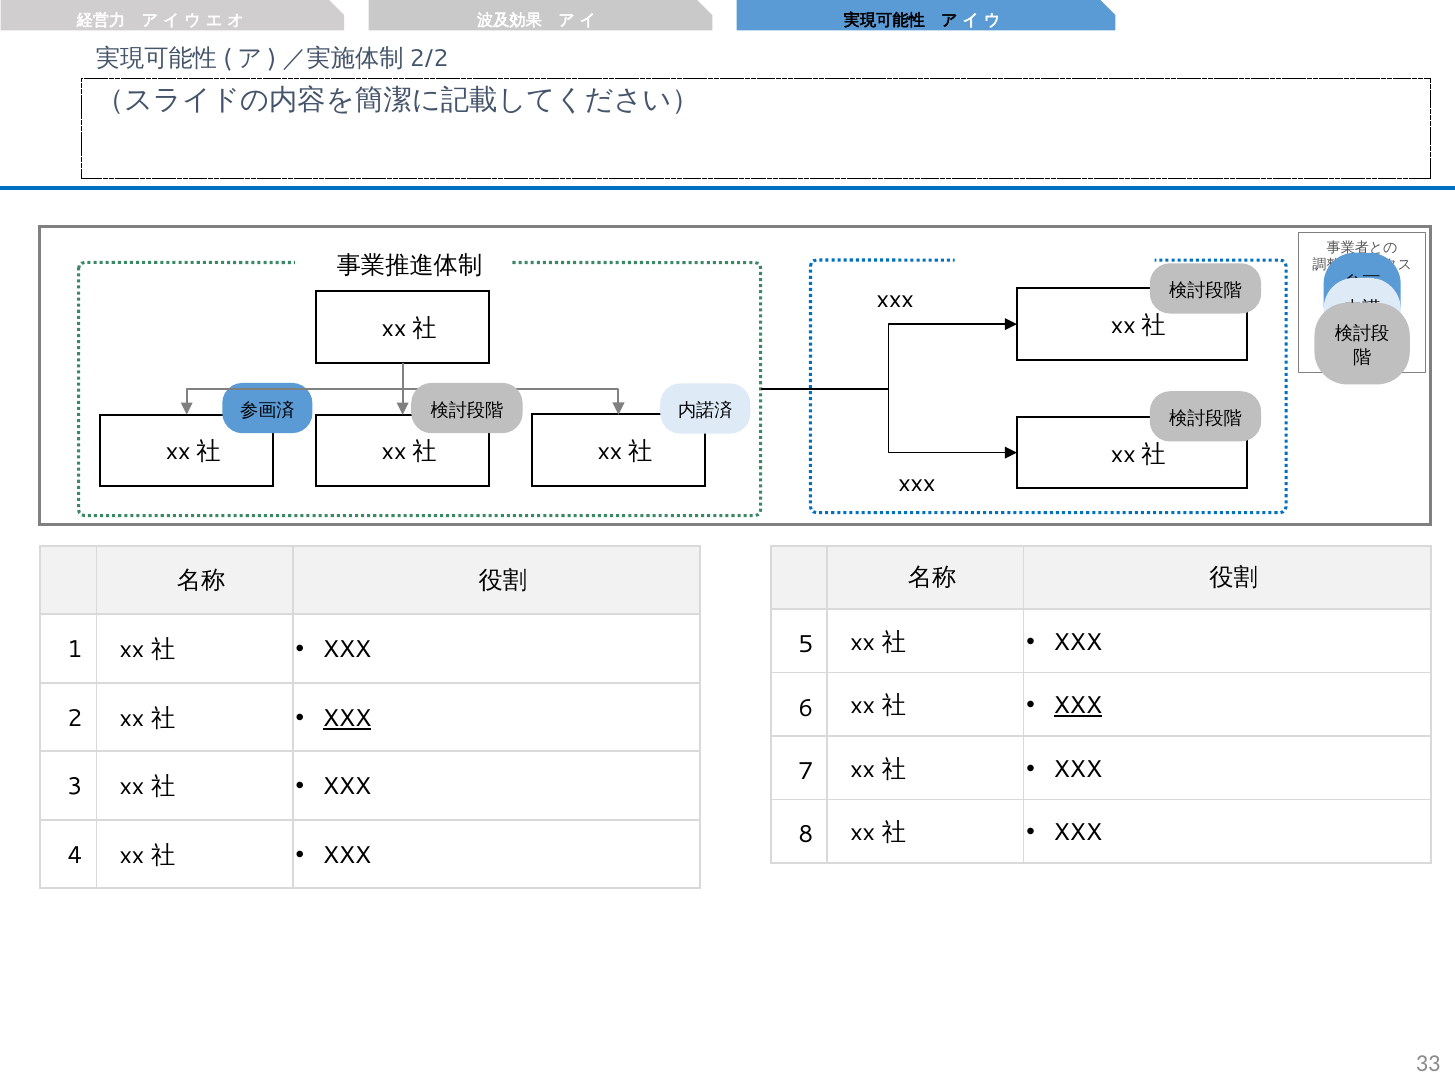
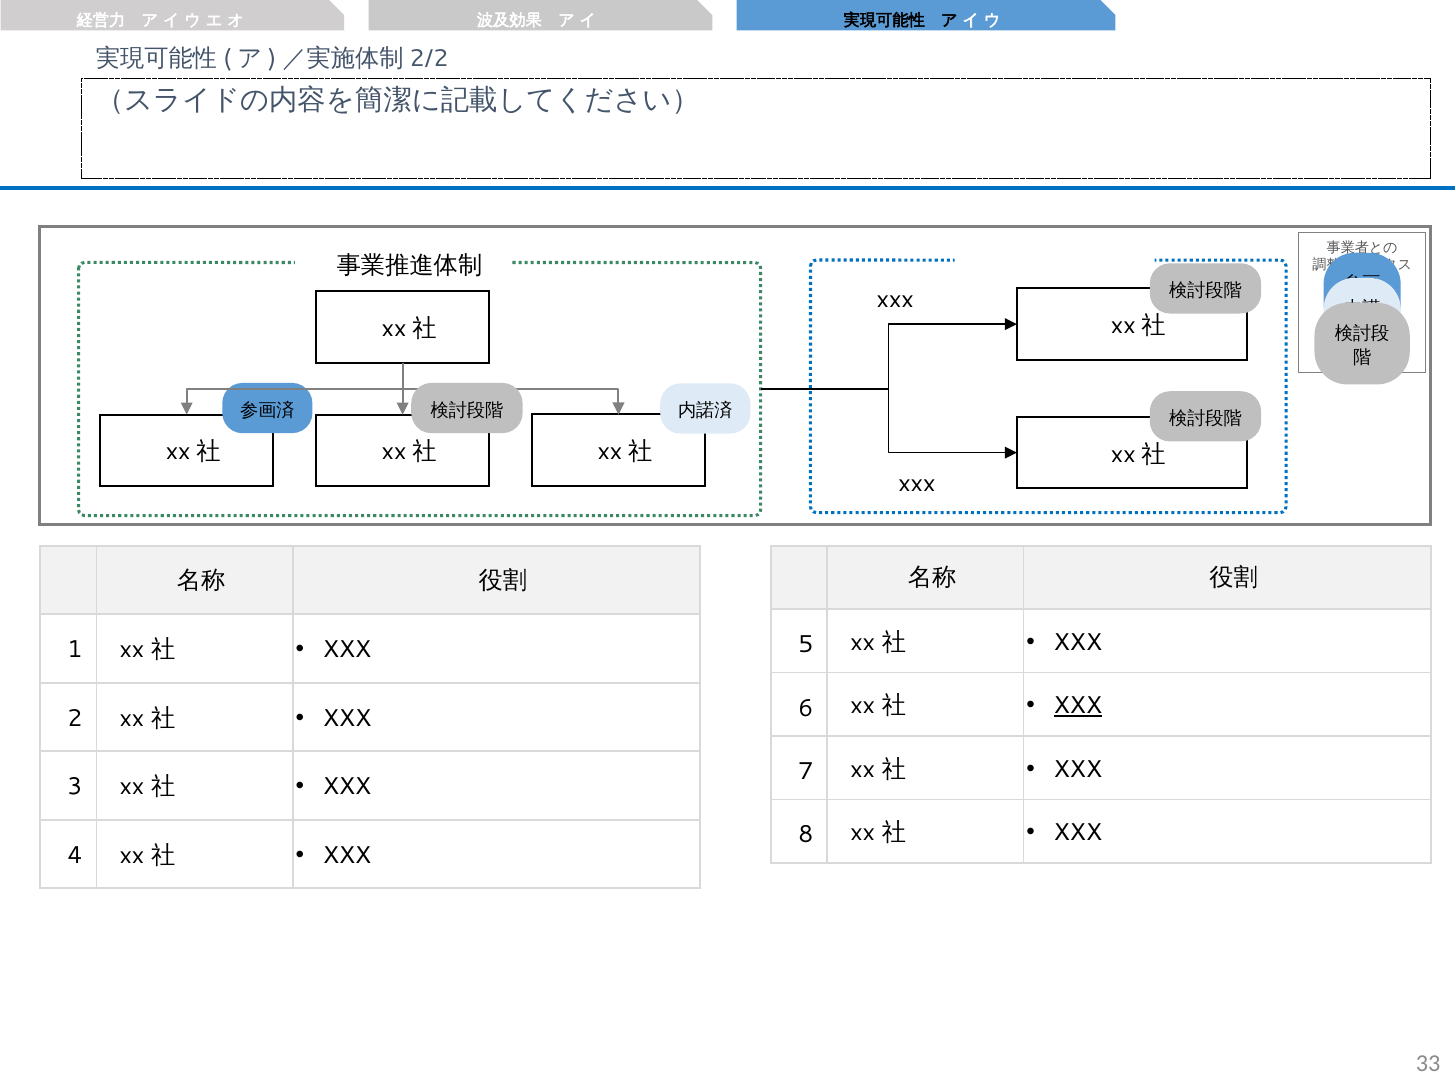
XXX at (347, 719) underline: present -> none
